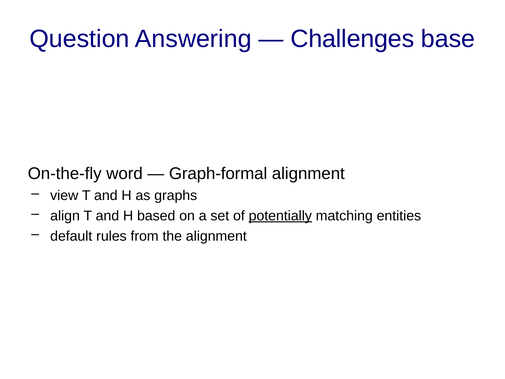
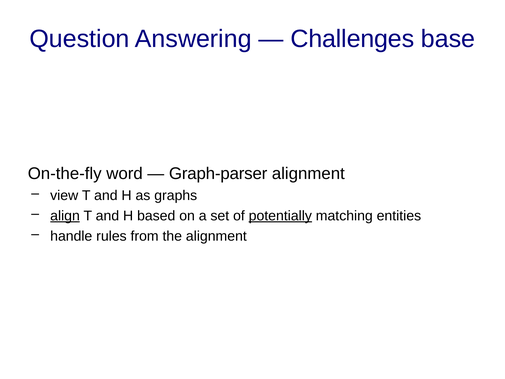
Graph-formal: Graph-formal -> Graph-parser
align underline: none -> present
default: default -> handle
